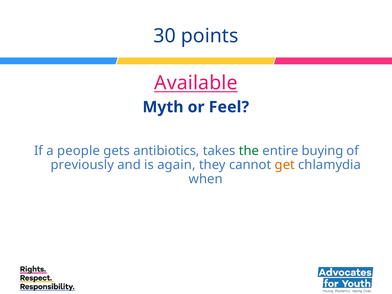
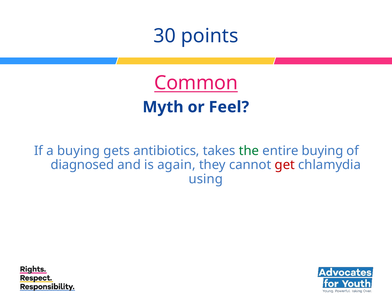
Available: Available -> Common
a people: people -> buying
previously: previously -> diagnosed
get colour: orange -> red
when: when -> using
